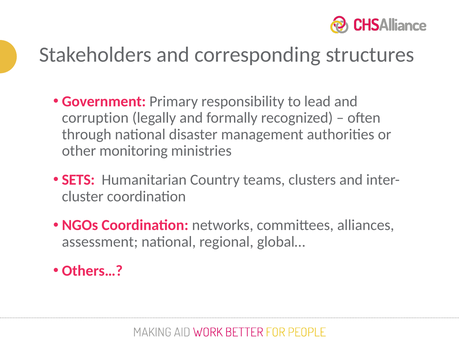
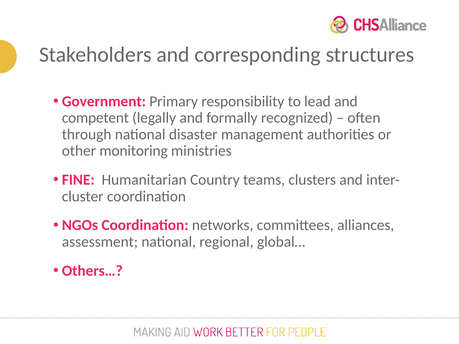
corruption: corruption -> competent
SETS: SETS -> FINE
